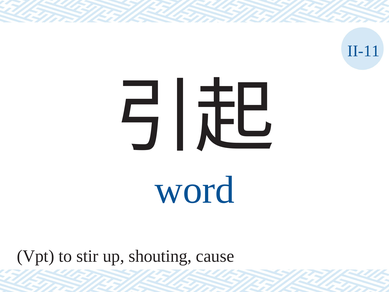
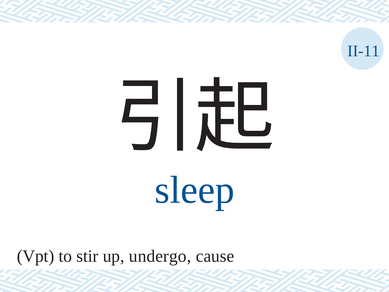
word: word -> sleep
shouting: shouting -> undergo
